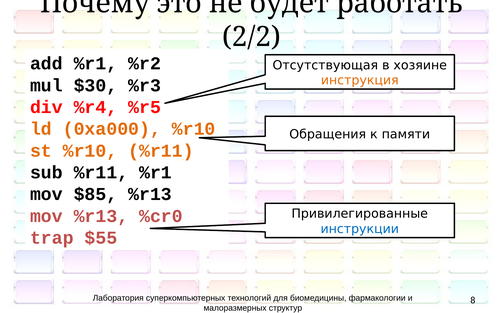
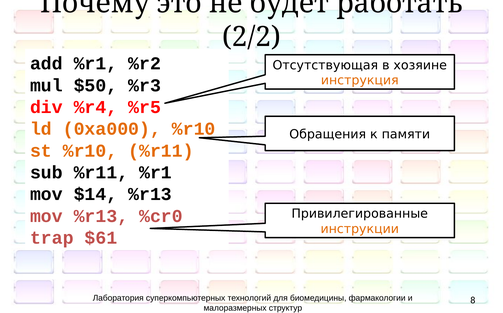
$30: $30 -> $50
$85: $85 -> $14
инструкции colour: blue -> orange
$55: $55 -> $61
